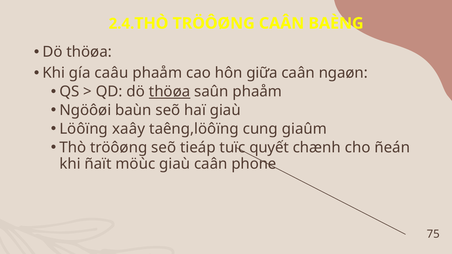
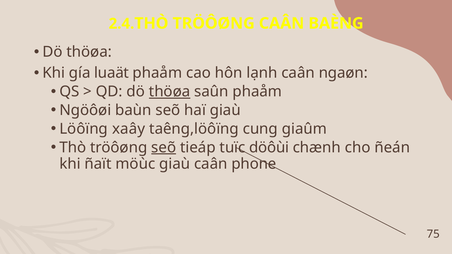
caâu: caâu -> luaät
giữa: giữa -> lạnh
seõ at (164, 148) underline: none -> present
quyết: quyết -> döôùi
